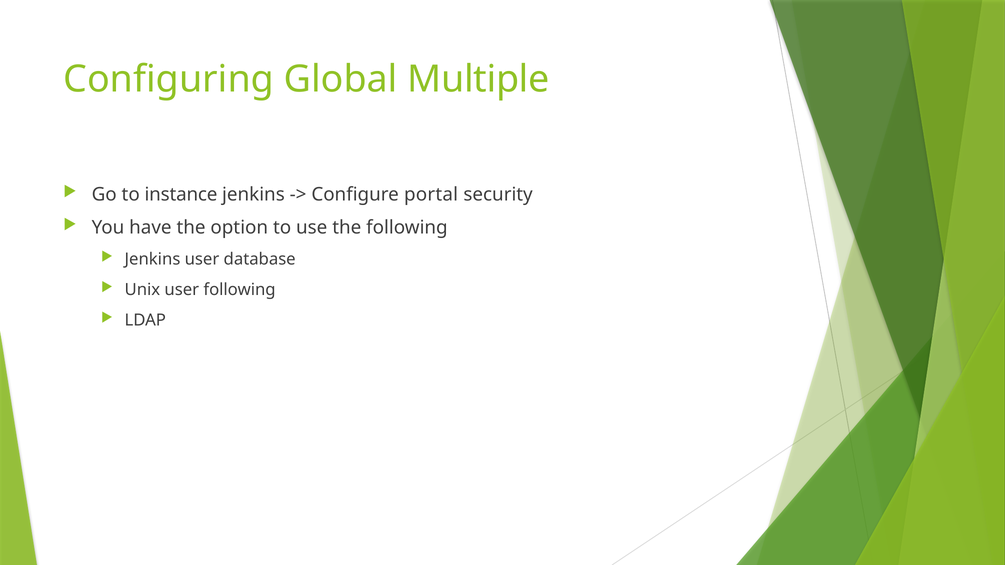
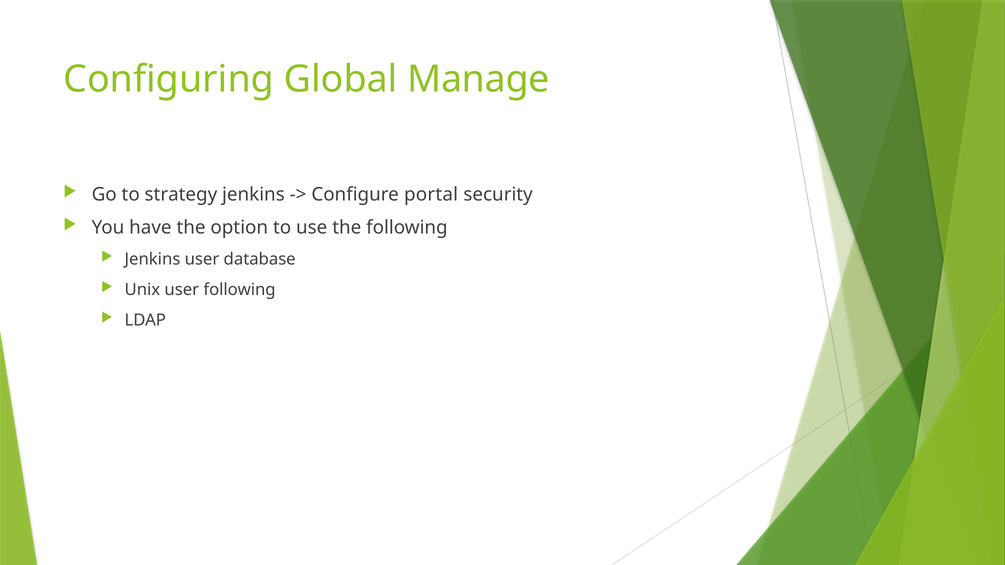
Multiple: Multiple -> Manage
instance: instance -> strategy
